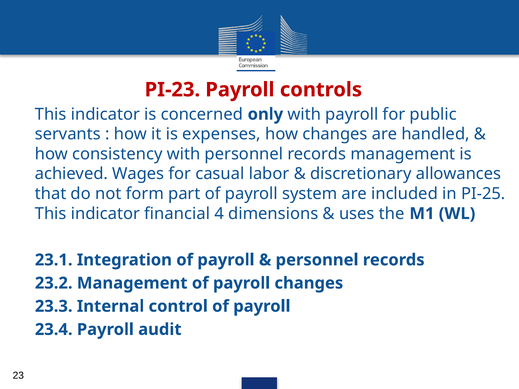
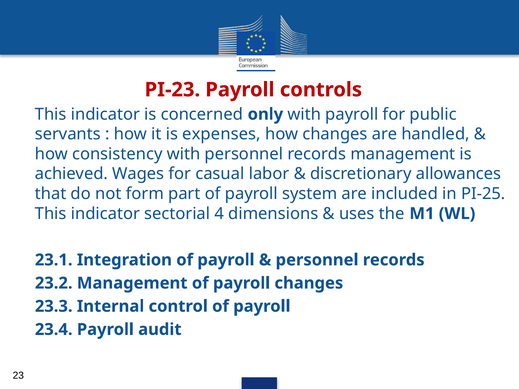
financial: financial -> sectorial
